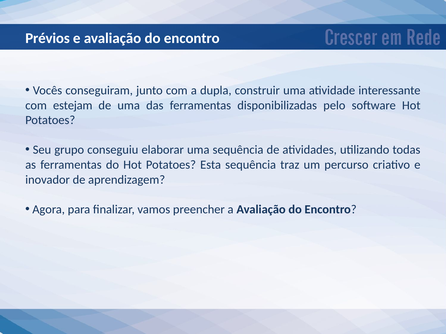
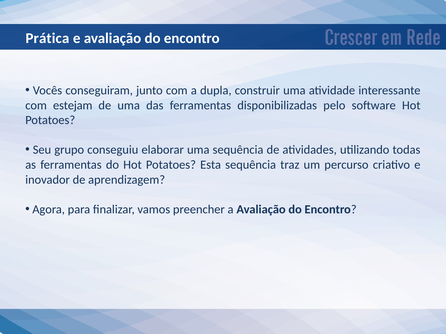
Prévios: Prévios -> Prática
